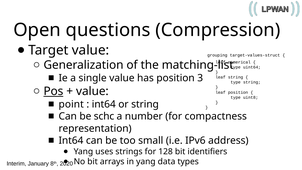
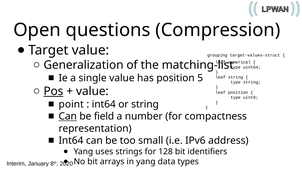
3: 3 -> 5
Can at (68, 116) underline: none -> present
schc: schc -> field
